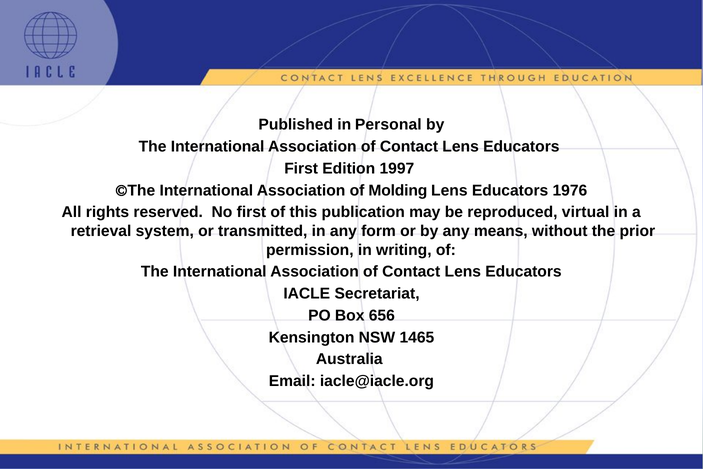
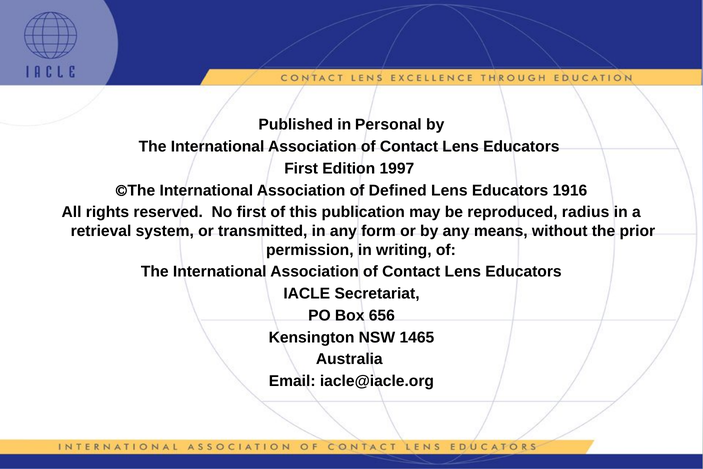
Molding: Molding -> Defined
1976: 1976 -> 1916
virtual: virtual -> radius
